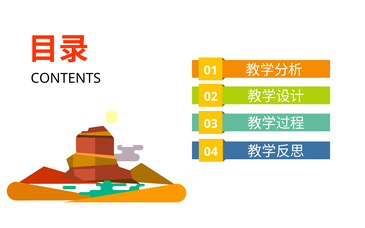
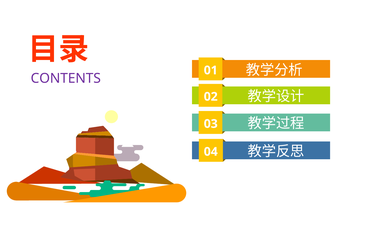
CONTENTS colour: black -> purple
